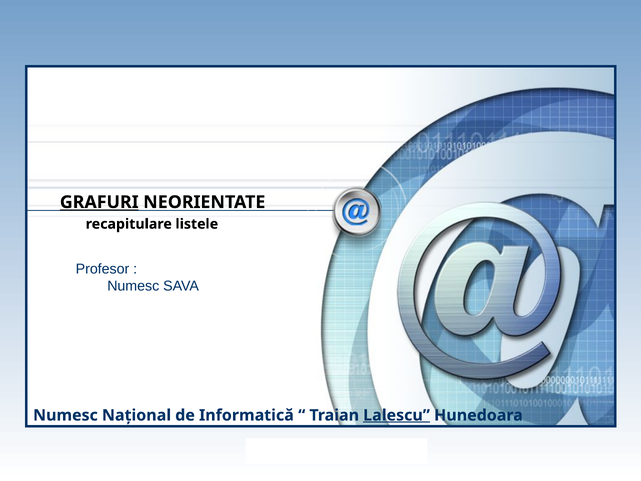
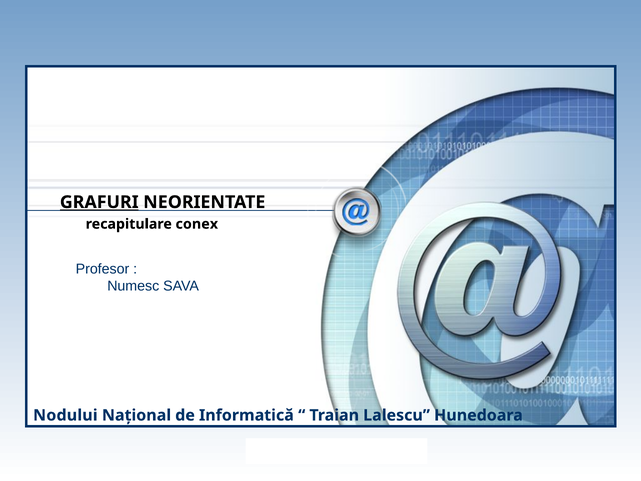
listele: listele -> conex
Numesc at (65, 415): Numesc -> Nodului
Lalescu underline: present -> none
